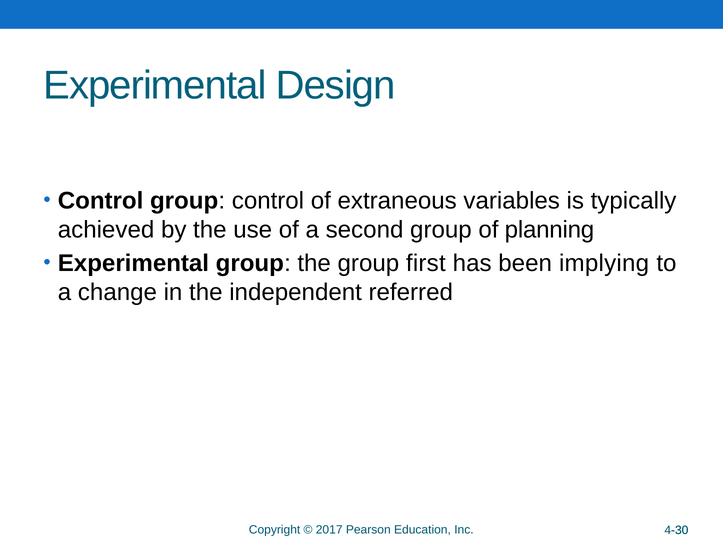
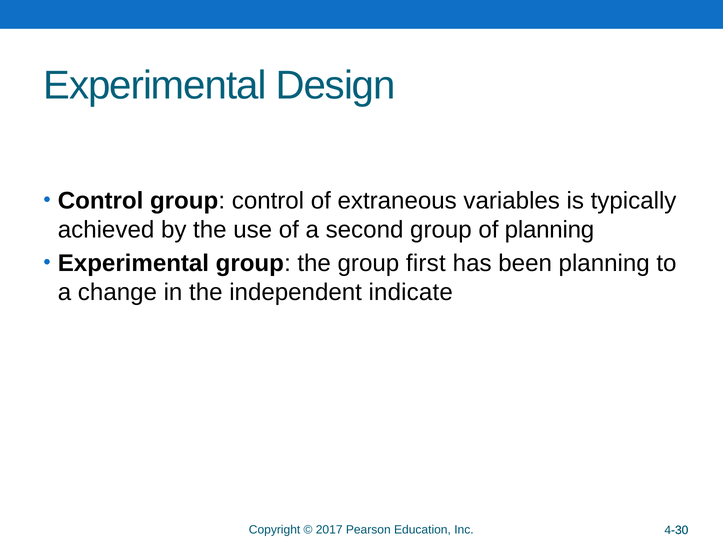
been implying: implying -> planning
referred: referred -> indicate
